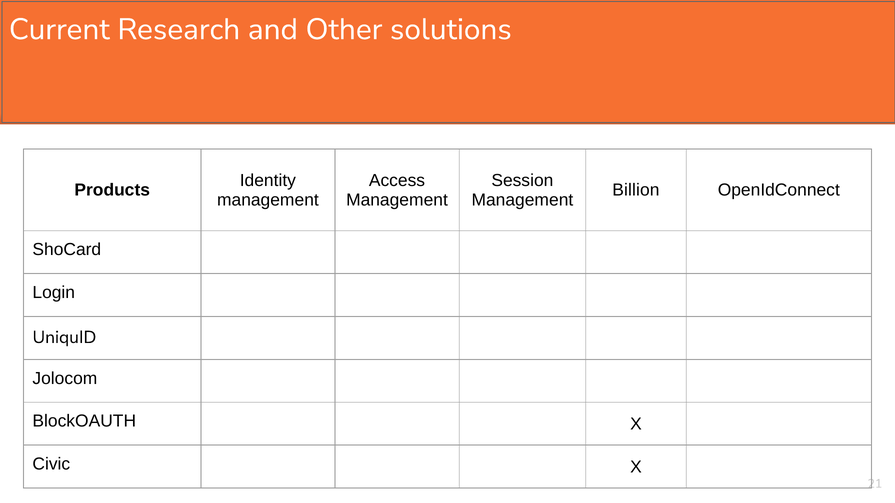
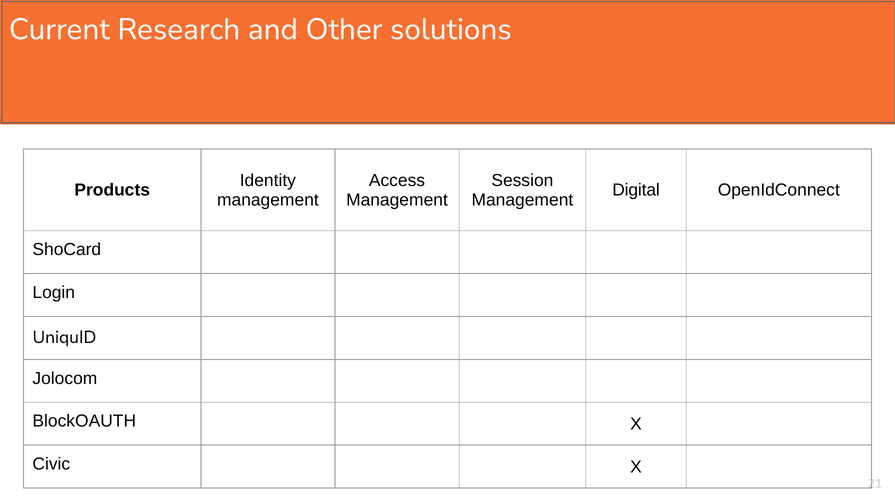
Billion: Billion -> Digital
